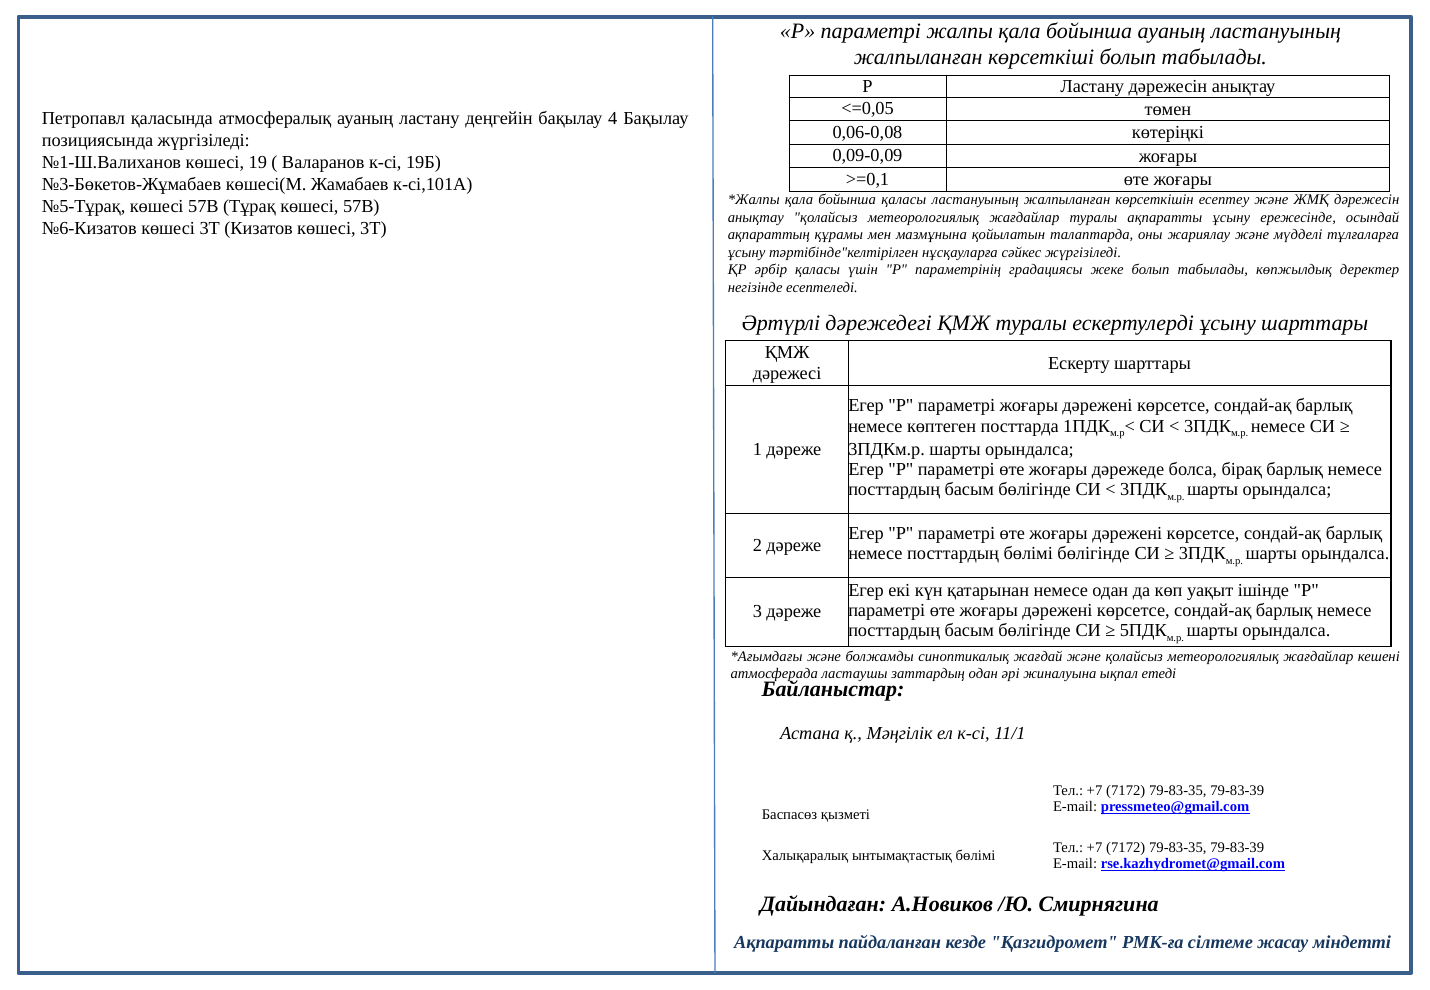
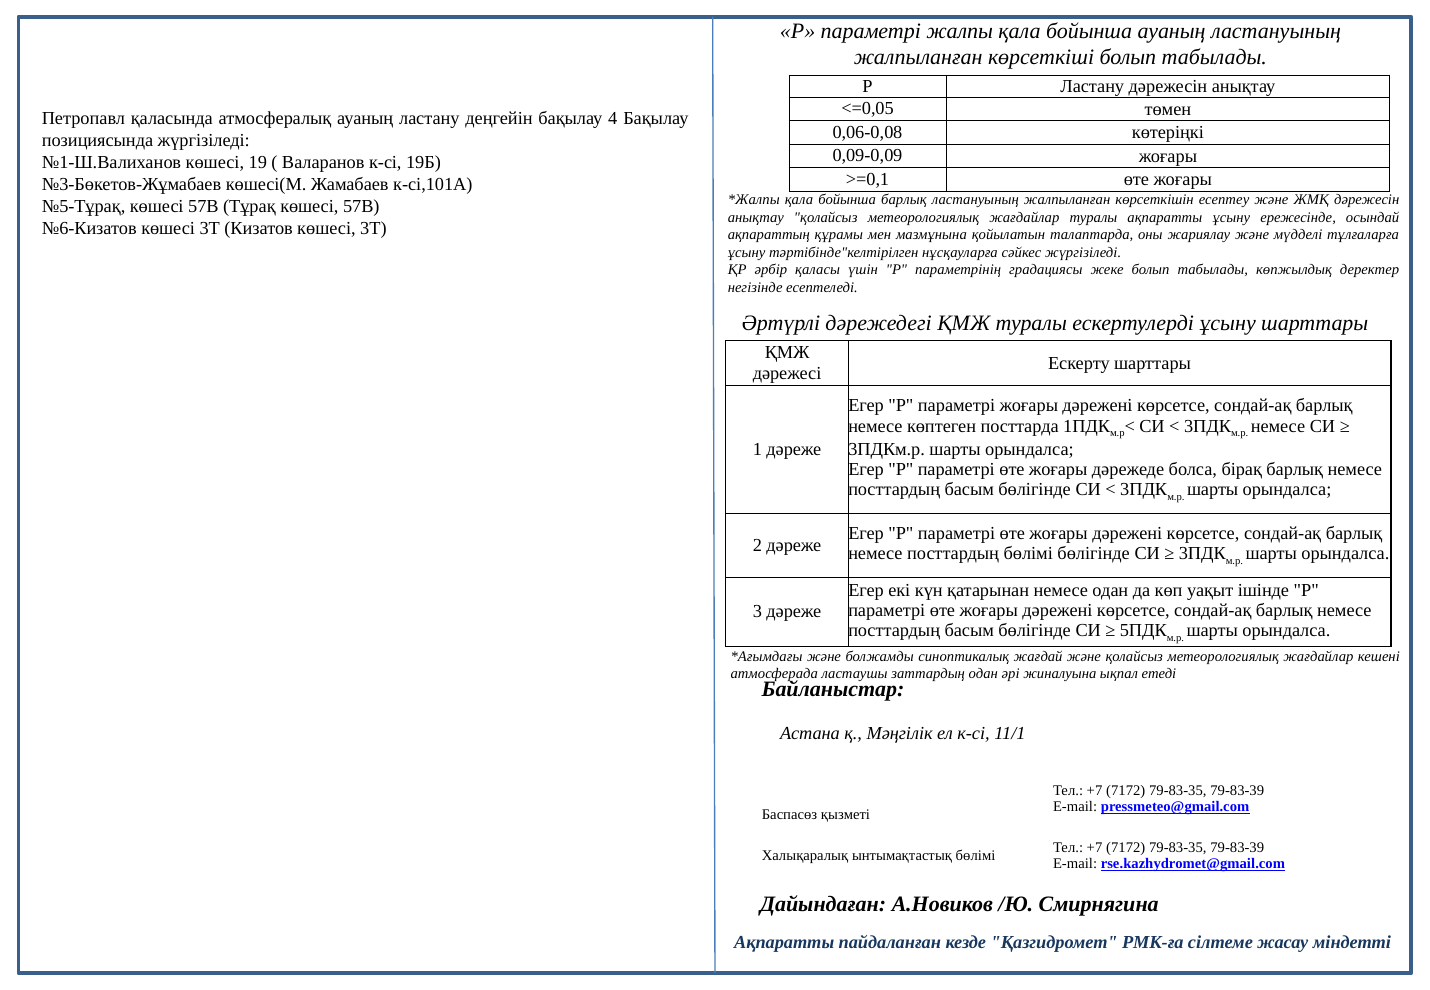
бойынша қаласы: қаласы -> барлық
